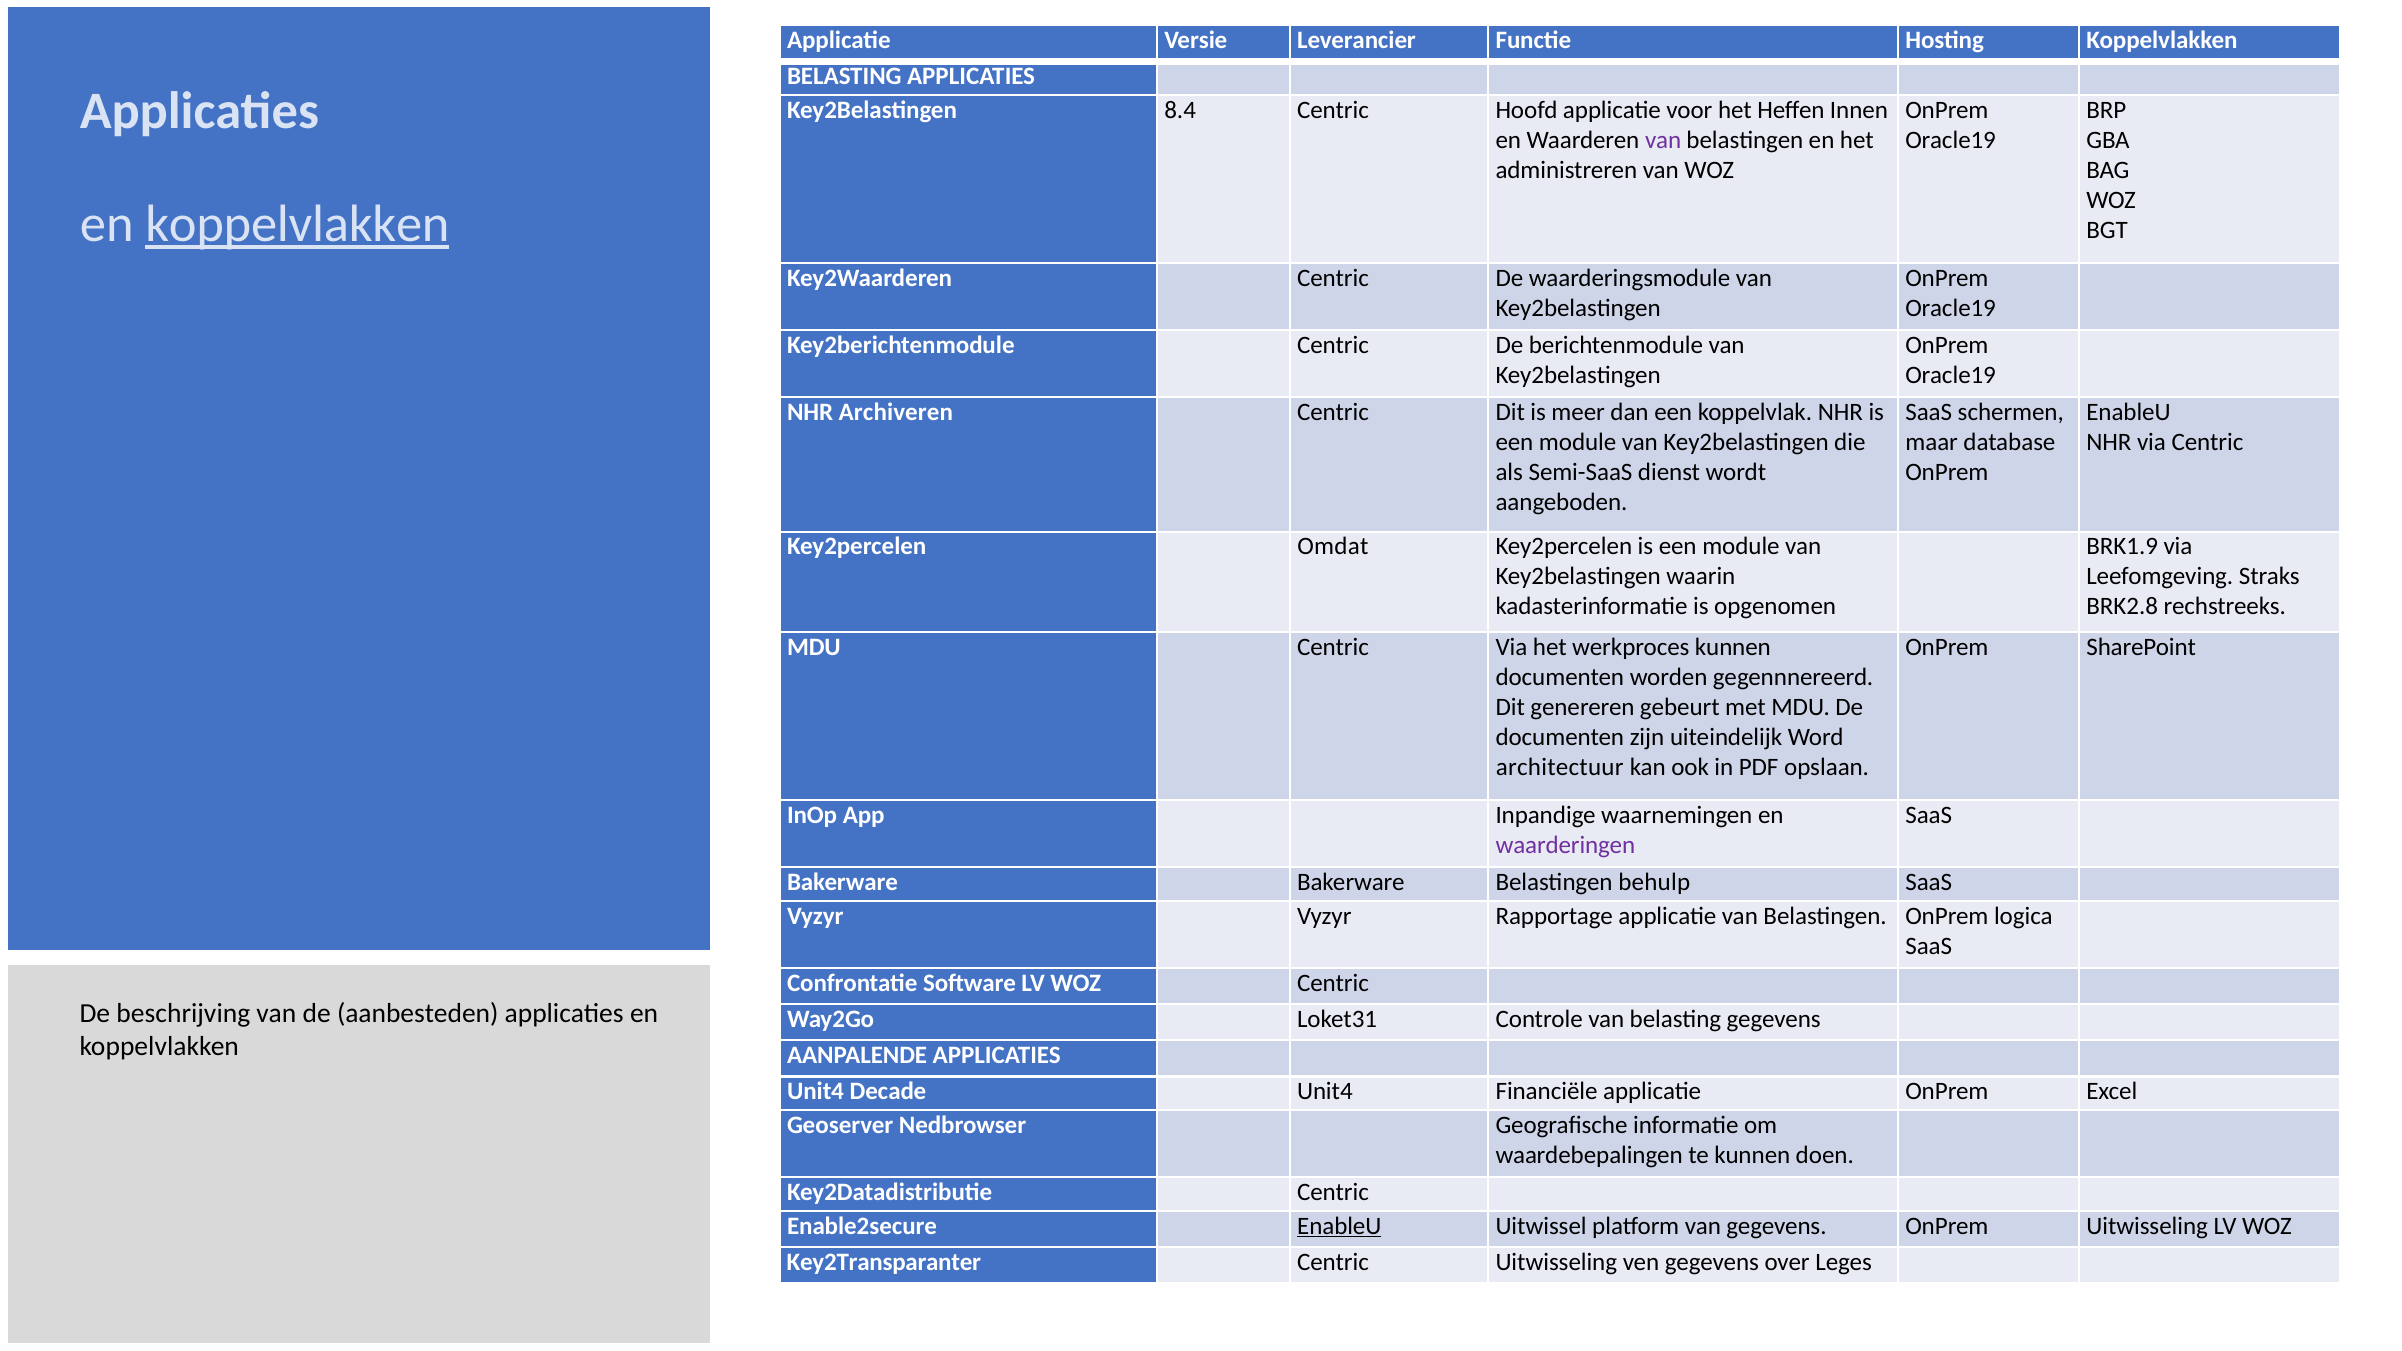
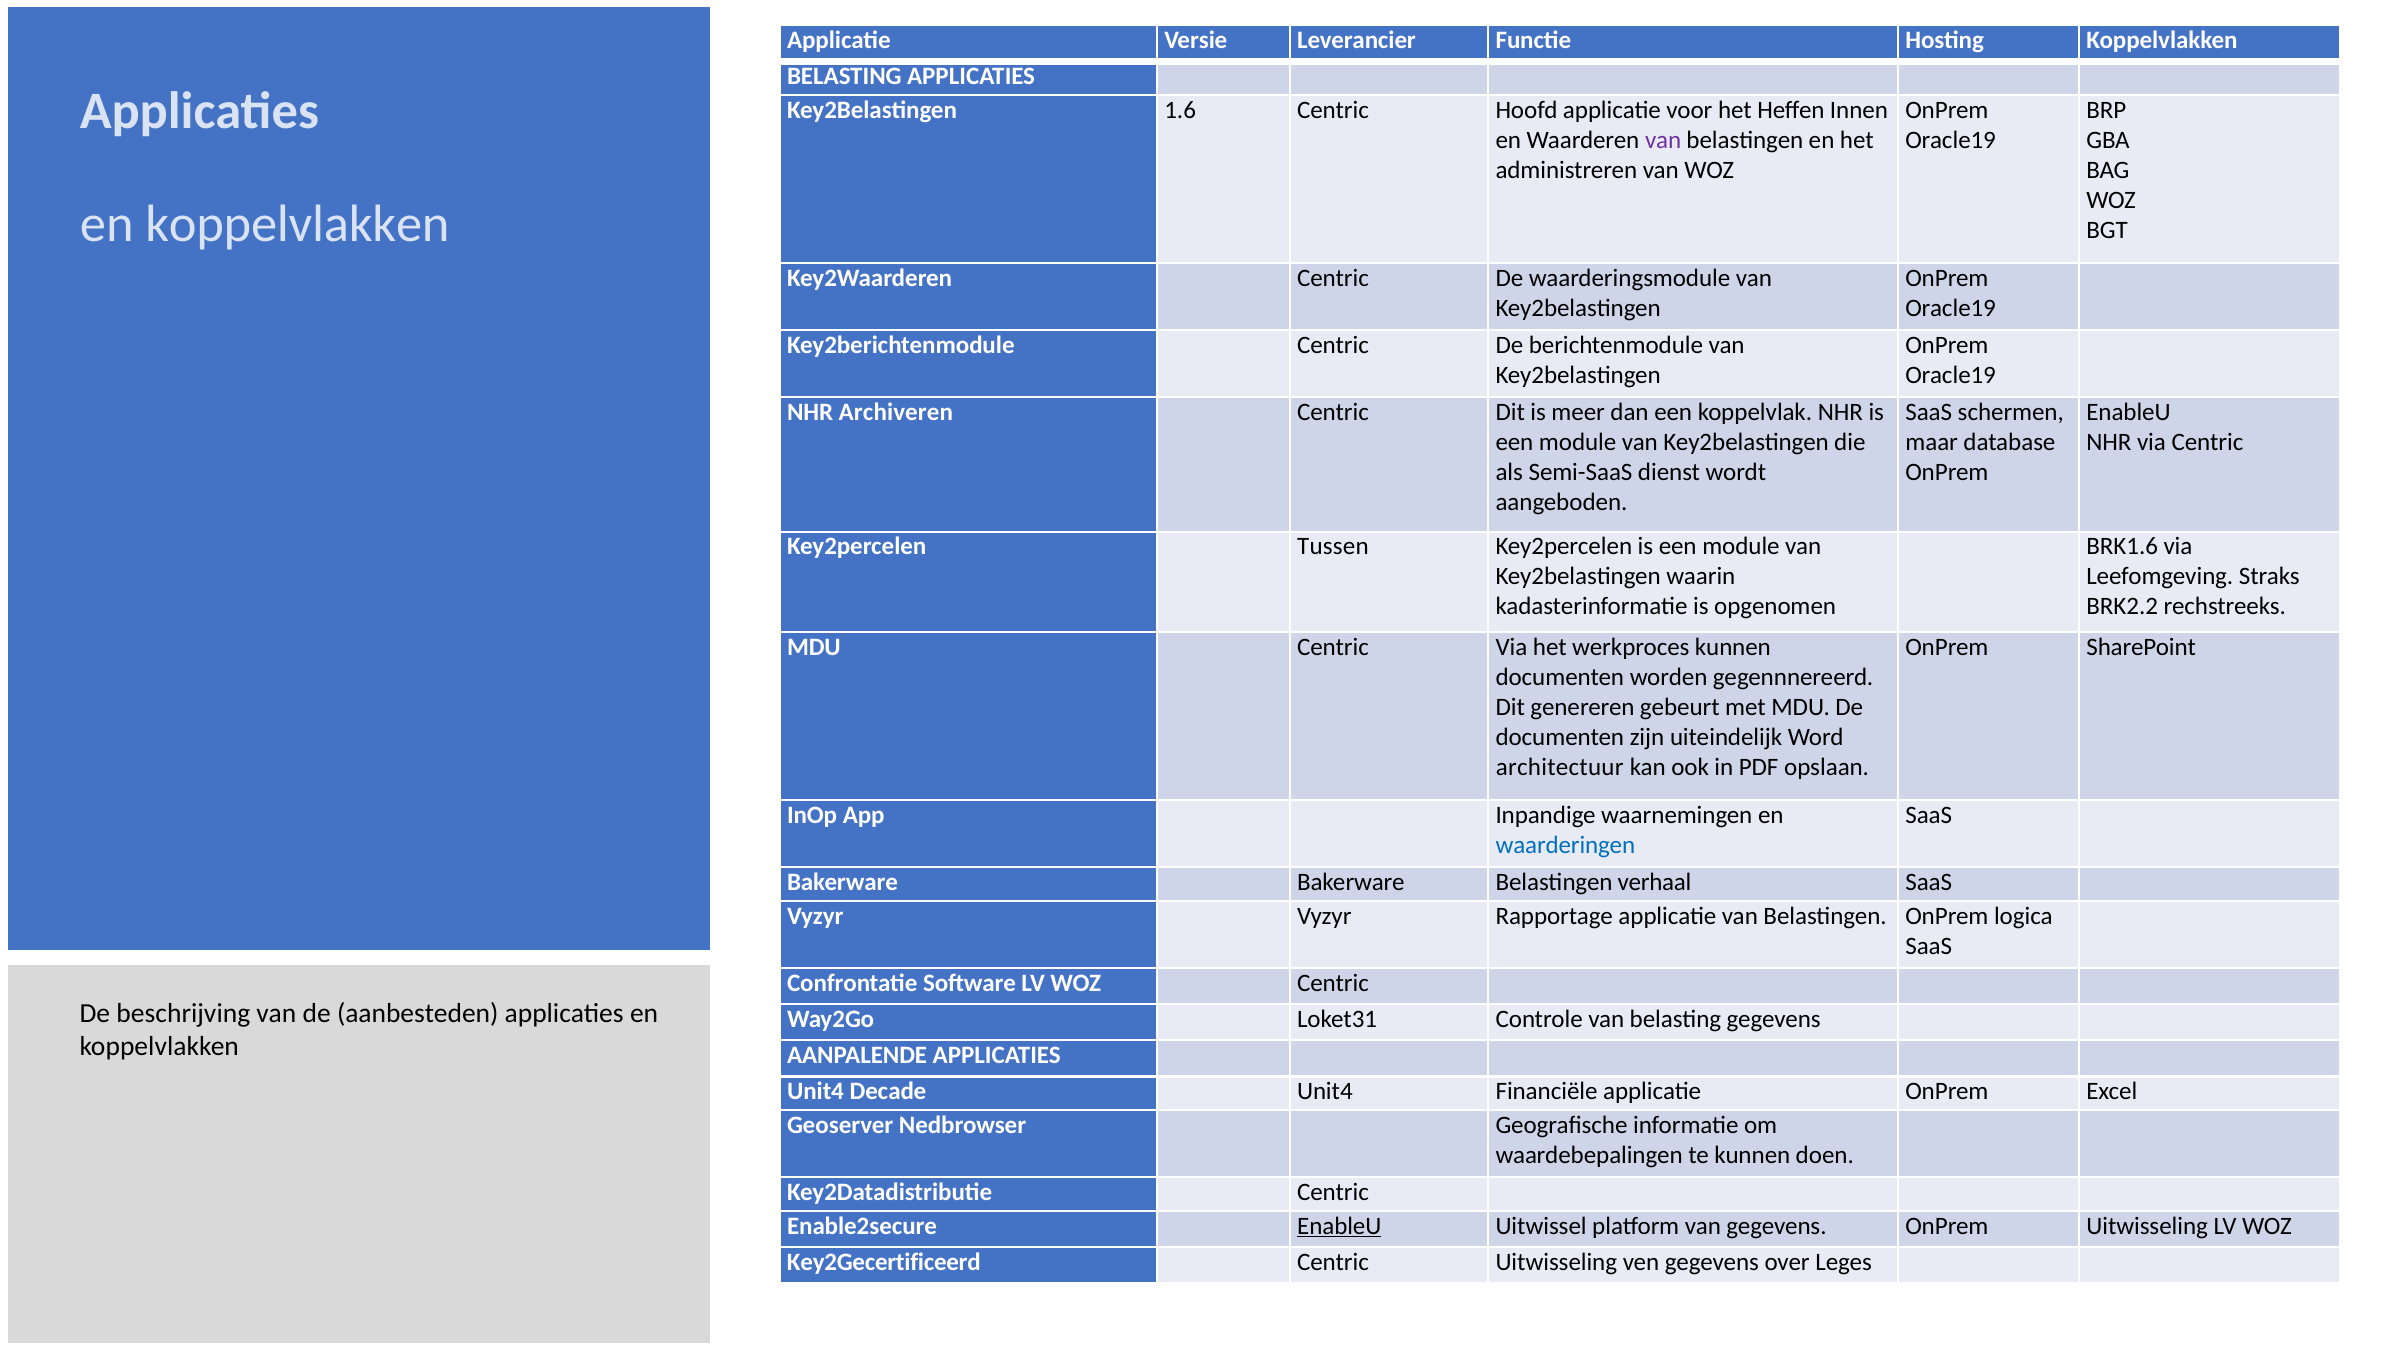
8.4: 8.4 -> 1.6
koppelvlakken at (297, 224) underline: present -> none
Omdat: Omdat -> Tussen
BRK1.9: BRK1.9 -> BRK1.6
BRK2.8: BRK2.8 -> BRK2.2
waarderingen colour: purple -> blue
behulp: behulp -> verhaal
Key2Transparanter: Key2Transparanter -> Key2Gecertificeerd
